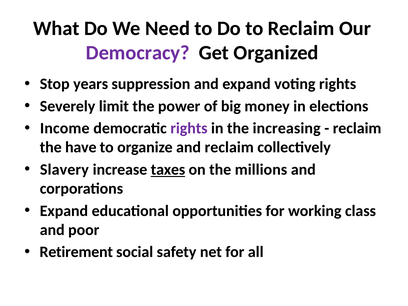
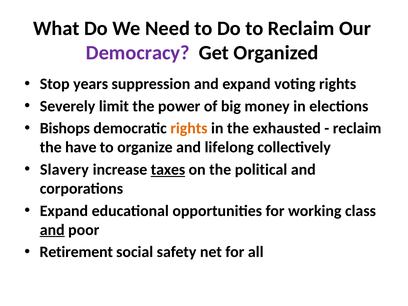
Income: Income -> Bishops
rights at (189, 128) colour: purple -> orange
increasing: increasing -> exhausted
and reclaim: reclaim -> lifelong
millions: millions -> political
and at (52, 230) underline: none -> present
